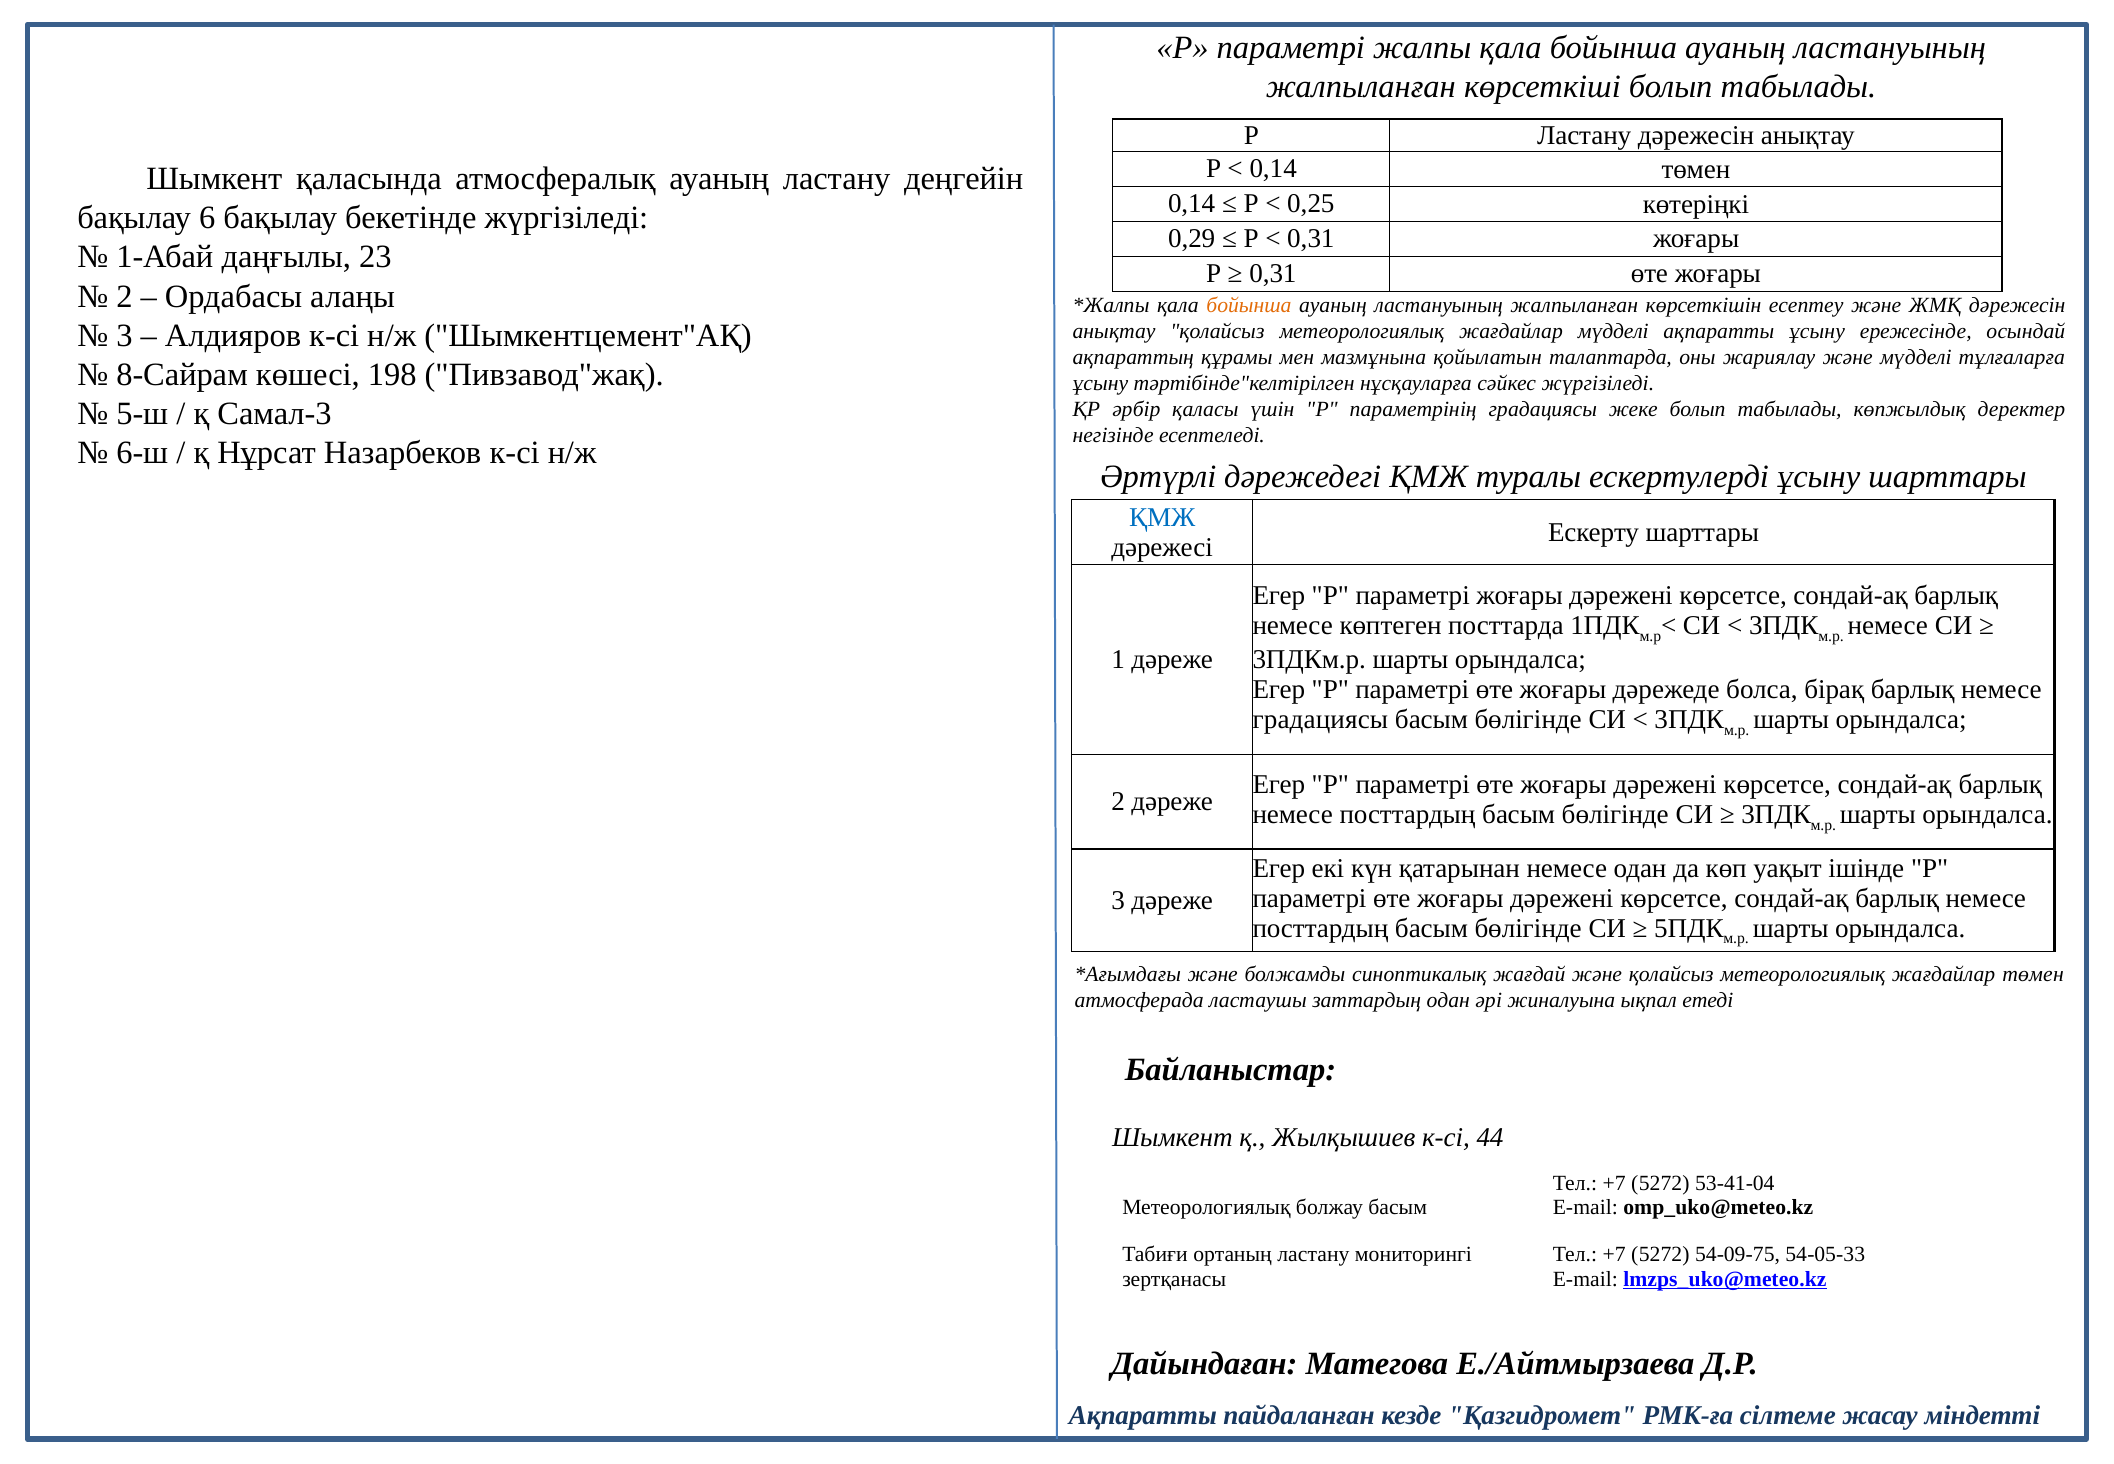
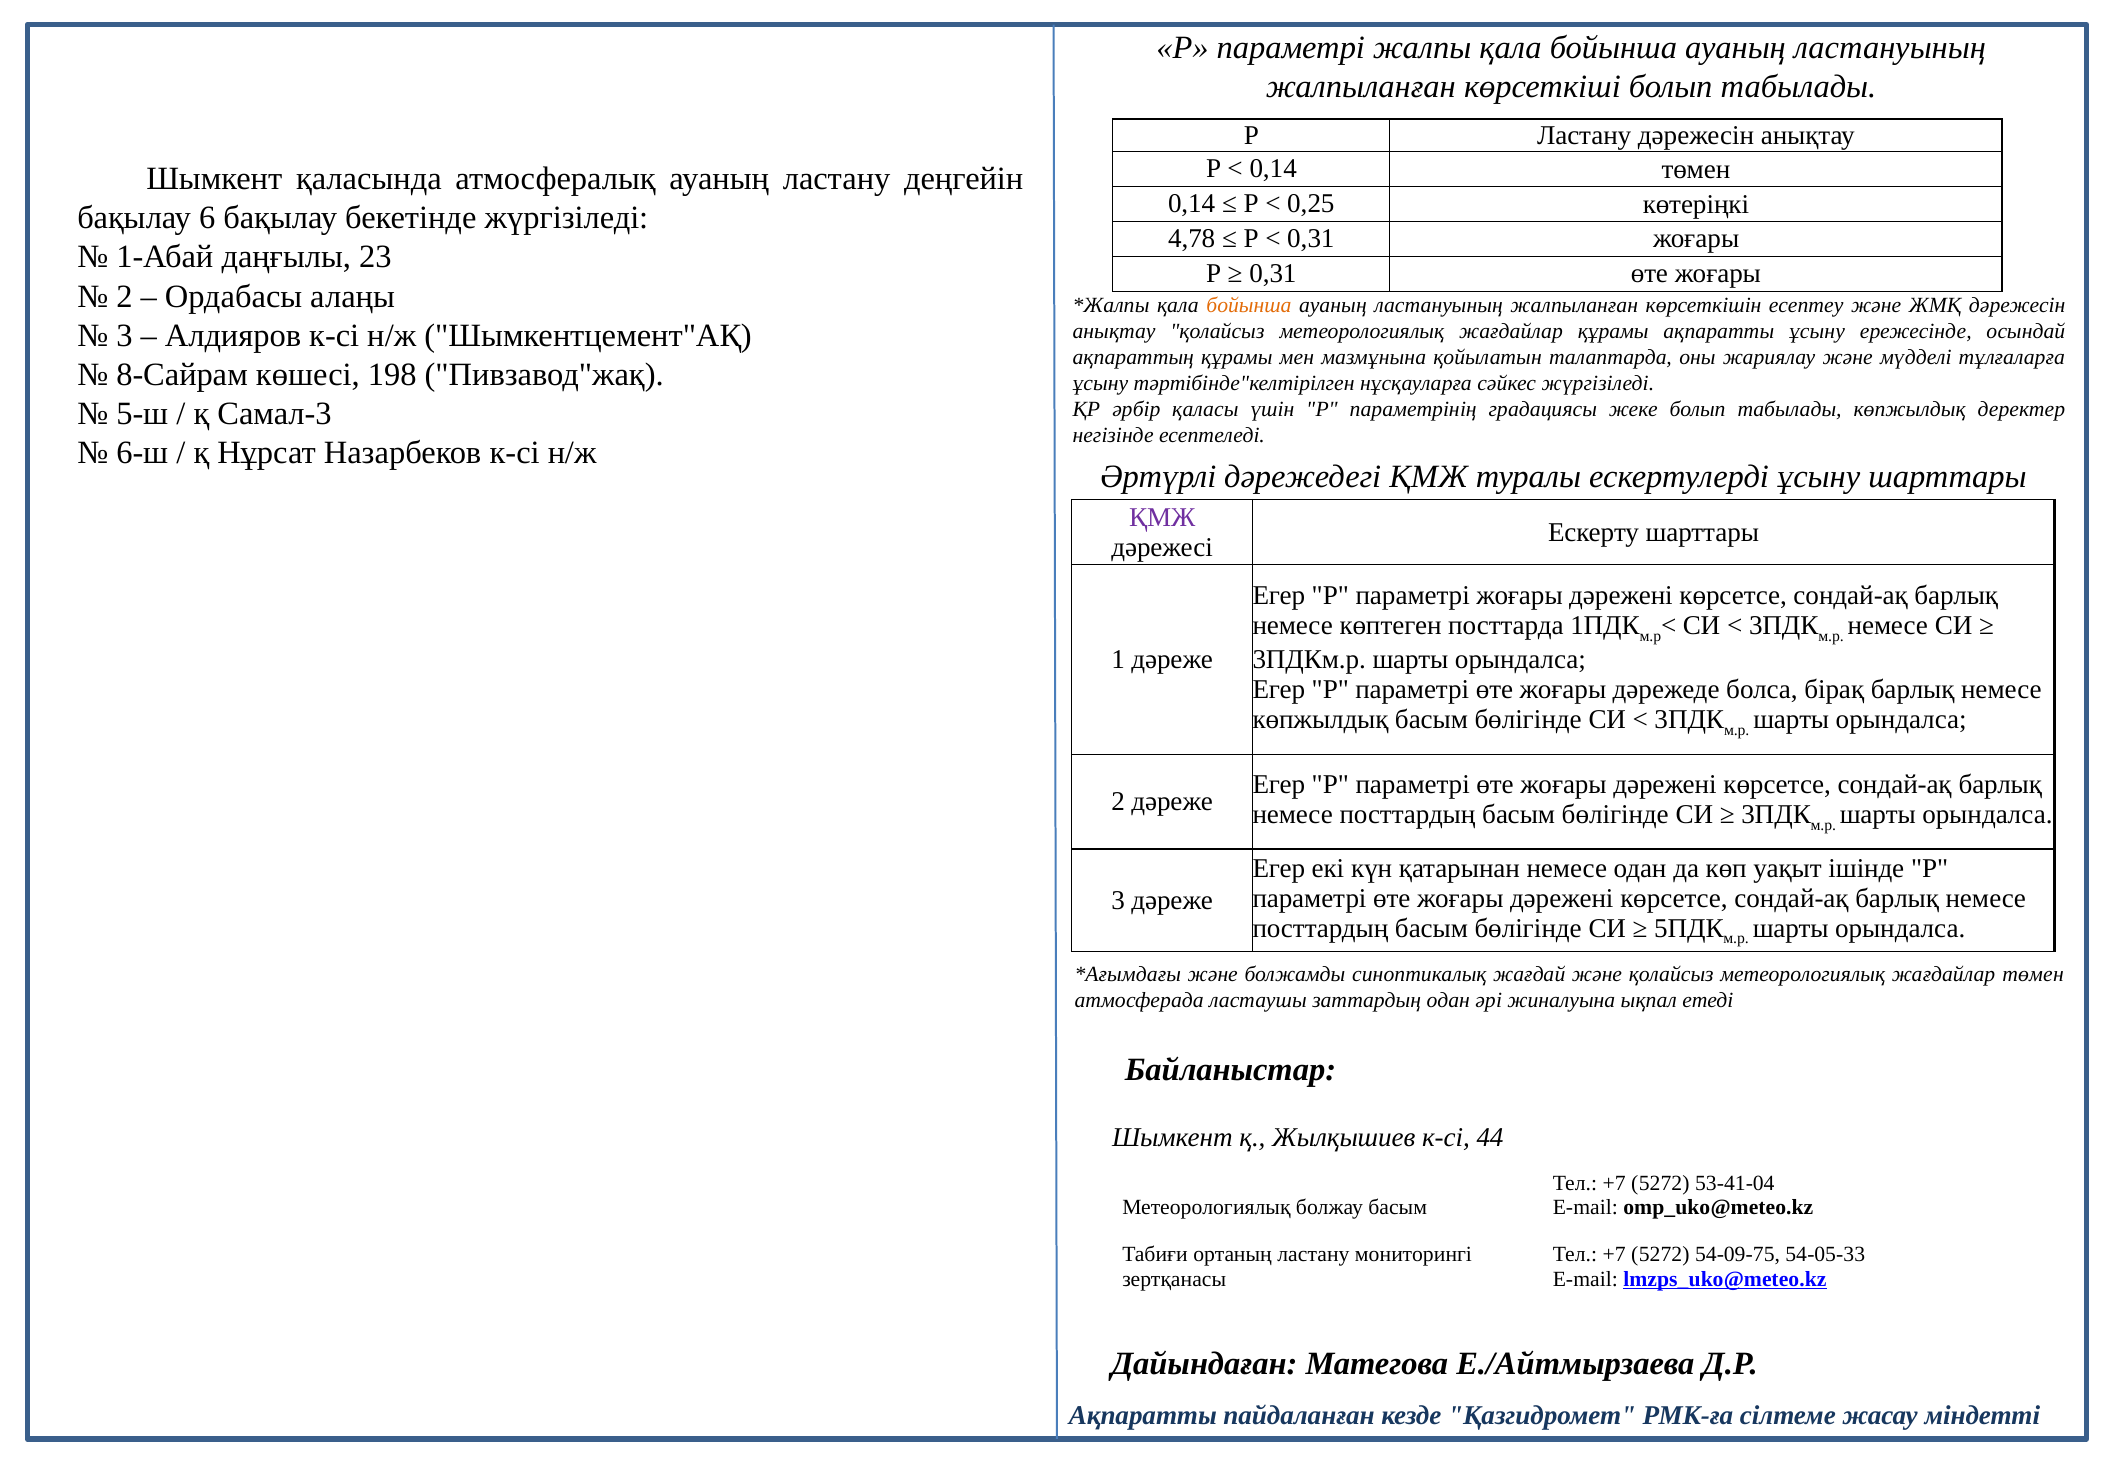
0,29: 0,29 -> 4,78
жағдайлар мүдделі: мүдделі -> құрамы
ҚМЖ at (1162, 517) colour: blue -> purple
градациясы at (1320, 719): градациясы -> көпжылдық
